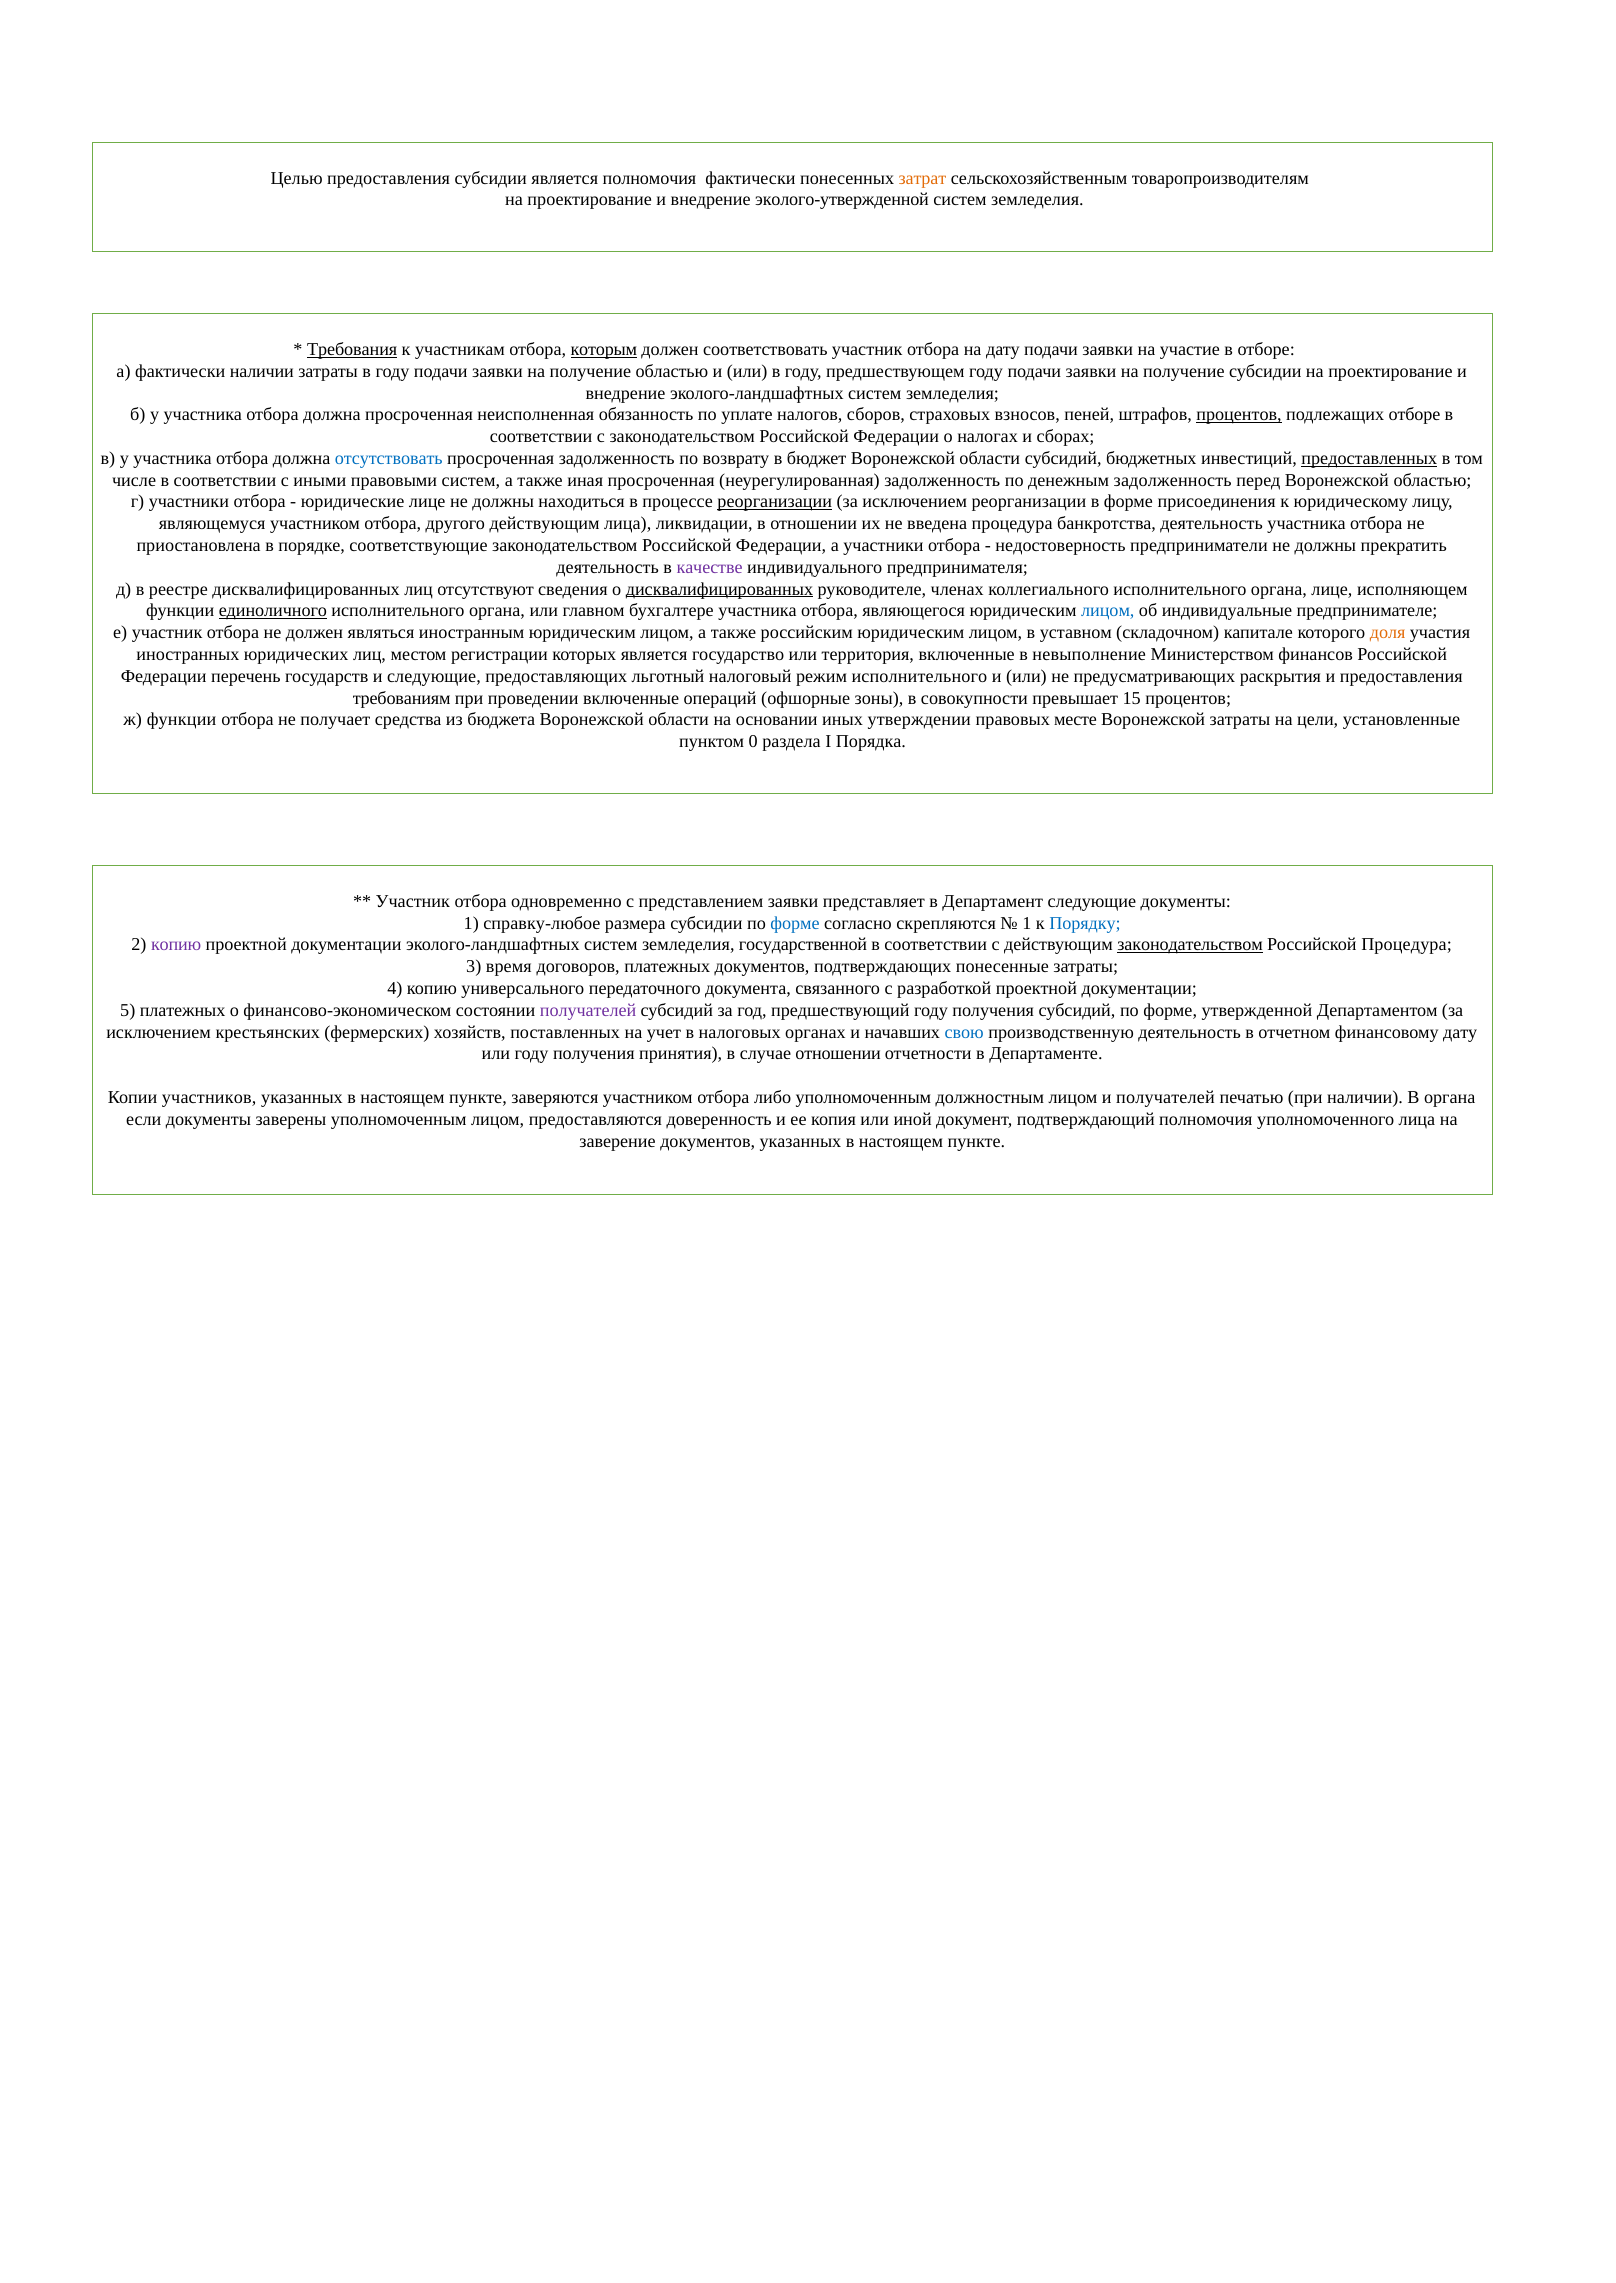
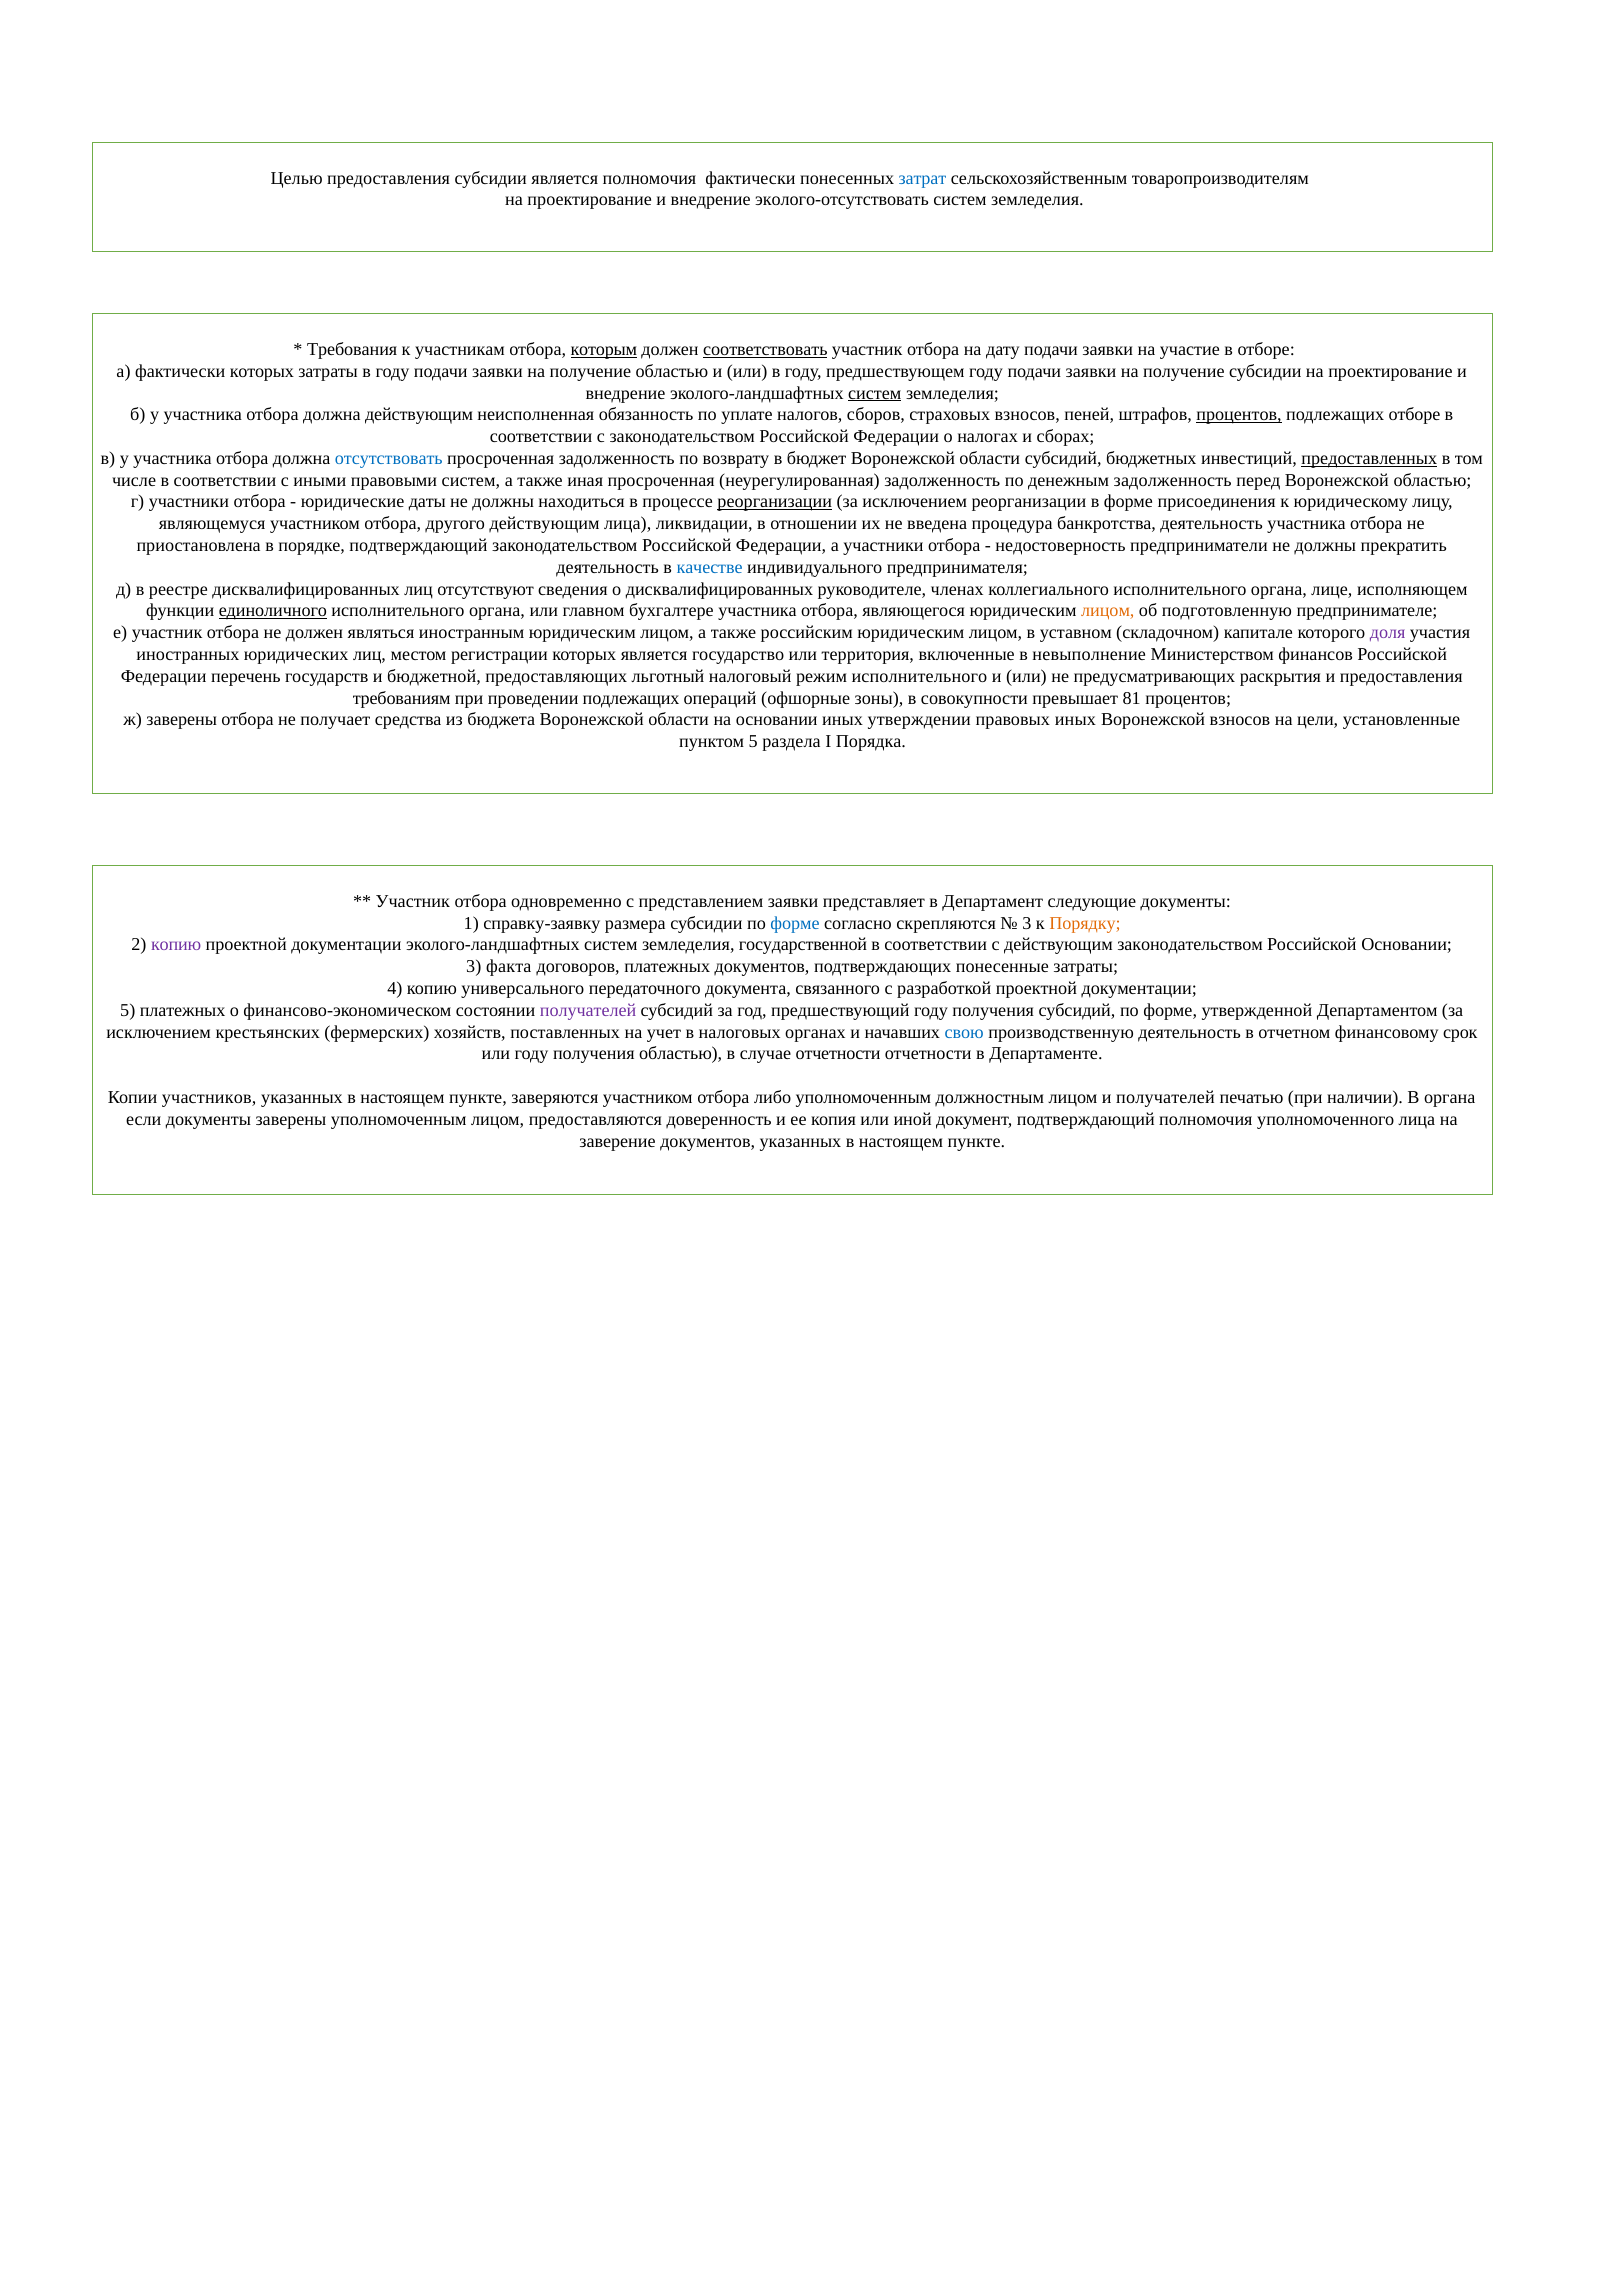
затрат colour: orange -> blue
эколого-утвержденной: эколого-утвержденной -> эколого-отсутствовать
Требования underline: present -> none
соответствовать underline: none -> present
фактически наличии: наличии -> которых
систем at (875, 393) underline: none -> present
должна просроченная: просроченная -> действующим
юридические лице: лице -> даты
порядке соответствующие: соответствующие -> подтверждающий
качестве colour: purple -> blue
дисквалифицированных at (719, 589) underline: present -> none
лицом at (1108, 611) colour: blue -> orange
индивидуальные: индивидуальные -> подготовленную
доля colour: orange -> purple
и следующие: следующие -> бюджетной
проведении включенные: включенные -> подлежащих
15: 15 -> 81
ж функции: функции -> заверены
правовых месте: месте -> иных
Воронежской затраты: затраты -> взносов
пунктом 0: 0 -> 5
справку-любое: справку-любое -> справку-заявку
1 at (1027, 923): 1 -> 3
Порядку colour: blue -> orange
законодательством at (1190, 945) underline: present -> none
Российской Процедура: Процедура -> Основании
время: время -> факта
финансовому дату: дату -> срок
получения принятия: принятия -> областью
случае отношении: отношении -> отчетности
